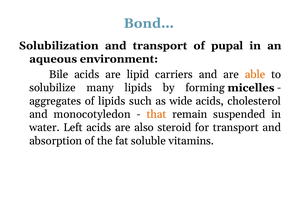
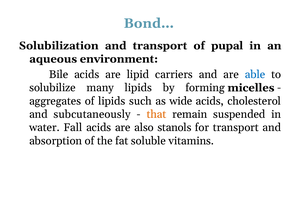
able colour: orange -> blue
monocotyledon: monocotyledon -> subcutaneously
Left: Left -> Fall
steroid: steroid -> stanols
